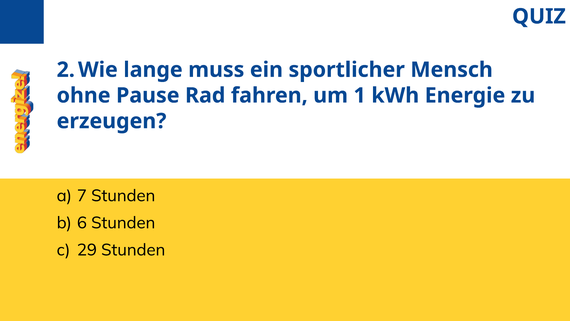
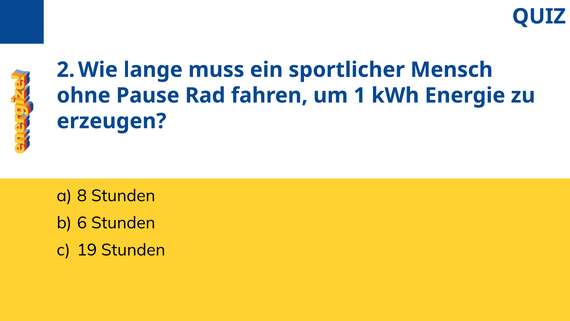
7: 7 -> 8
29: 29 -> 19
